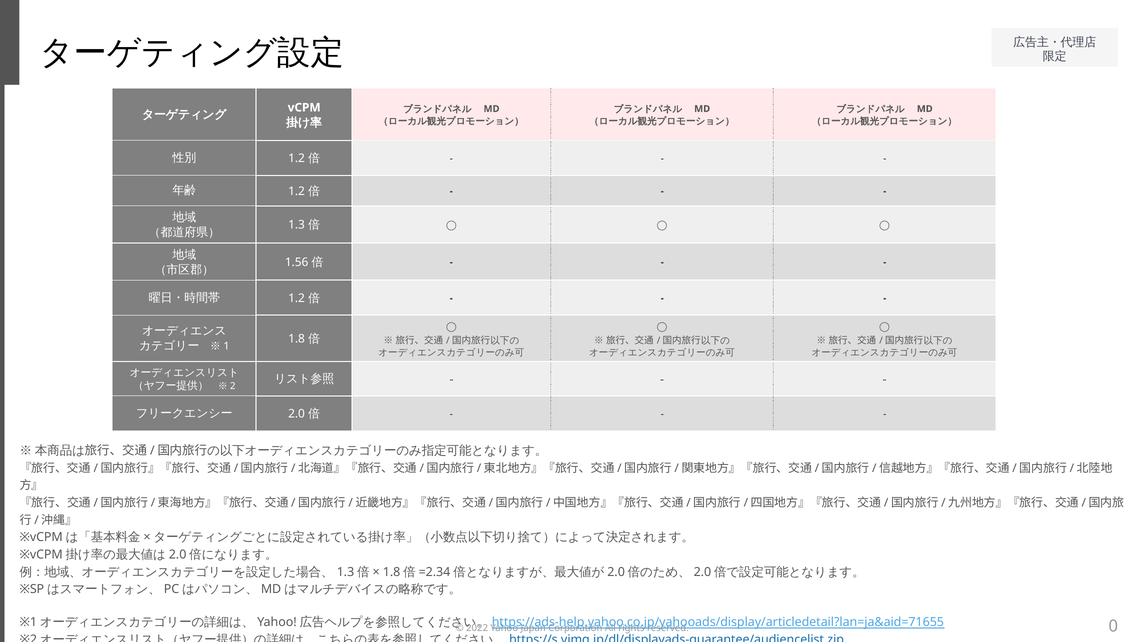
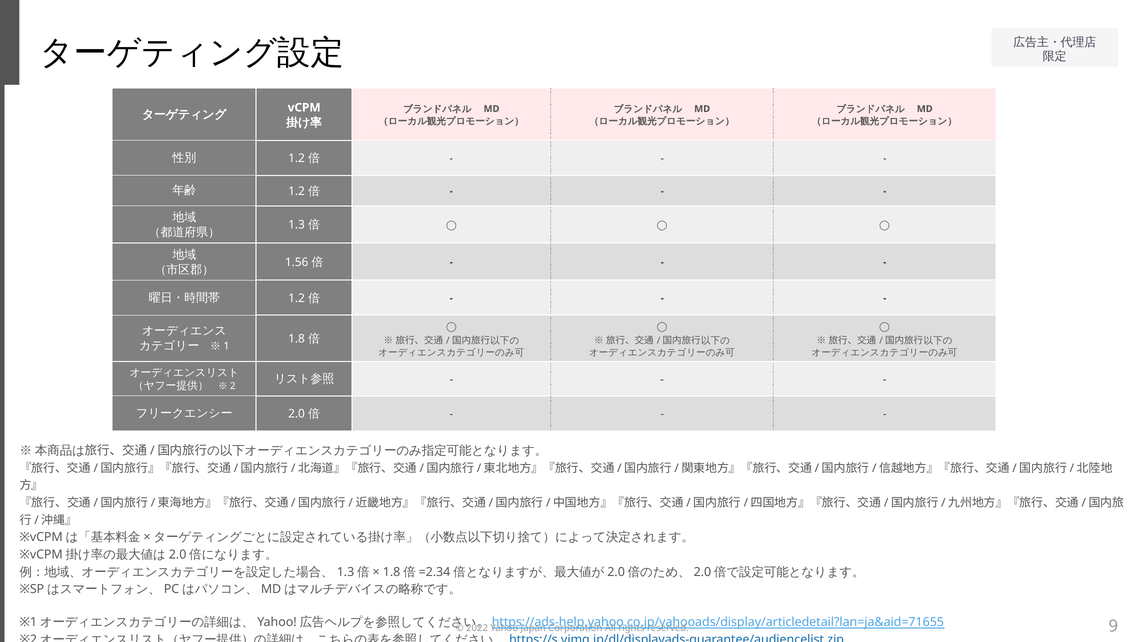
0: 0 -> 9
